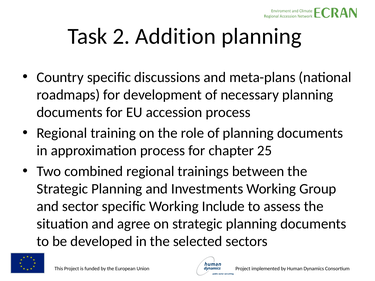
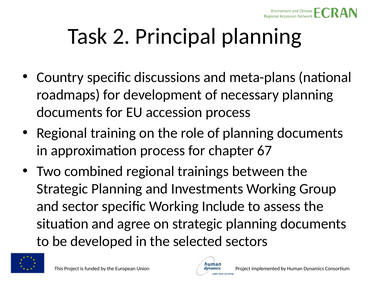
Addition: Addition -> Principal
25: 25 -> 67
